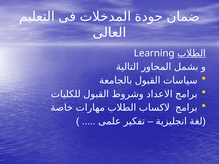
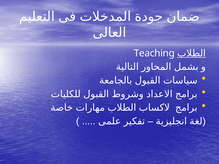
Learning: Learning -> Teaching
